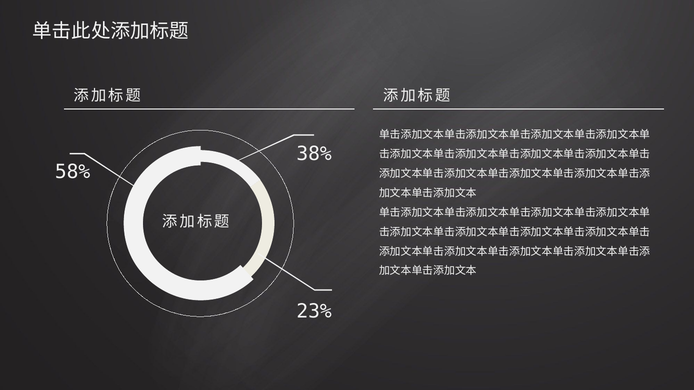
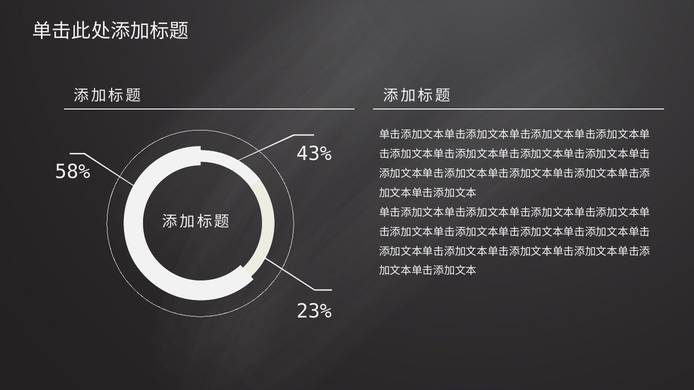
38%: 38% -> 43%
